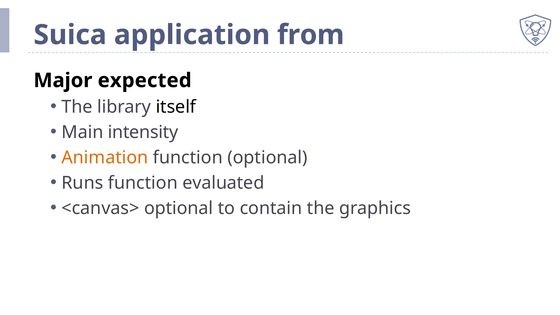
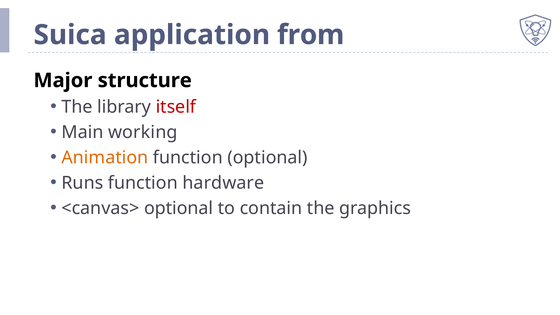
expected: expected -> structure
itself colour: black -> red
intensity: intensity -> working
evaluated: evaluated -> hardware
